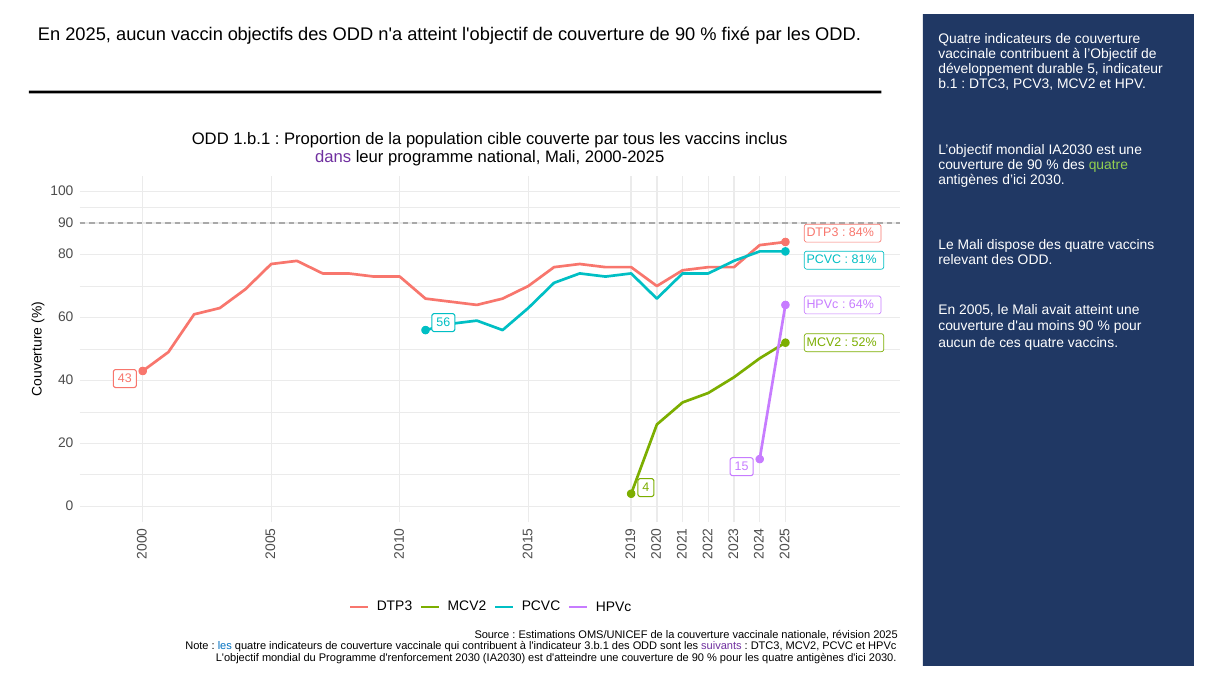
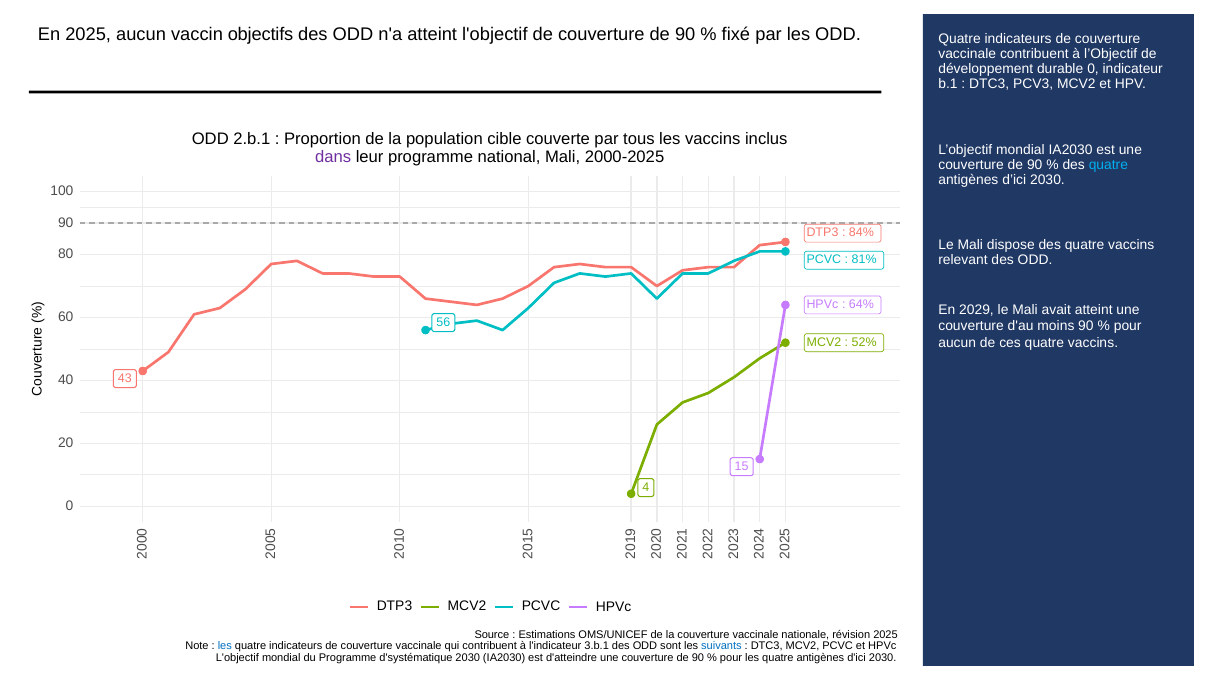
durable 5: 5 -> 0
1.b.1: 1.b.1 -> 2.b.1
quatre at (1108, 165) colour: light green -> light blue
2005: 2005 -> 2029
suivants colour: purple -> blue
d'renforcement: d'renforcement -> d'systématique
